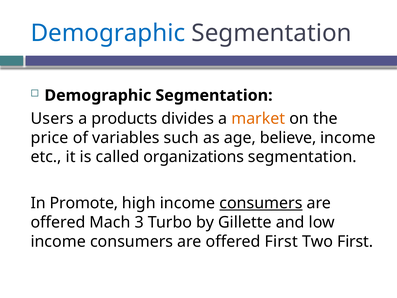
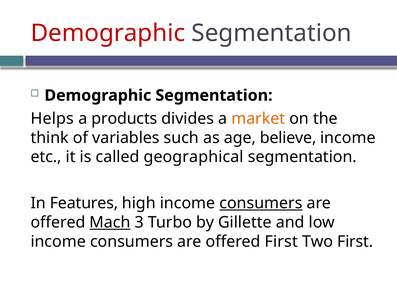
Demographic at (108, 33) colour: blue -> red
Users: Users -> Helps
price: price -> think
organizations: organizations -> geographical
Promote: Promote -> Features
Mach underline: none -> present
